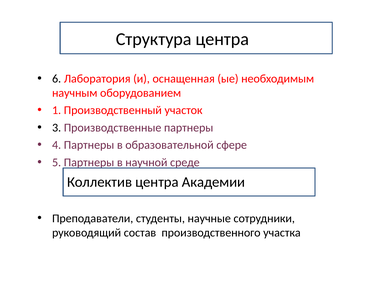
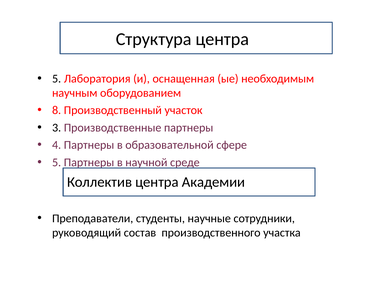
6 at (57, 79): 6 -> 5
1: 1 -> 8
